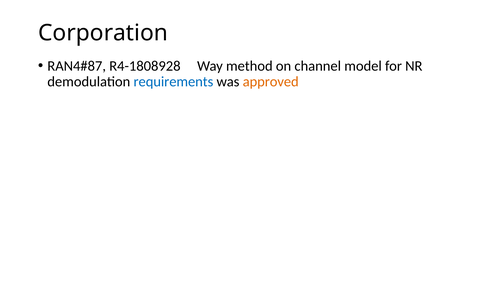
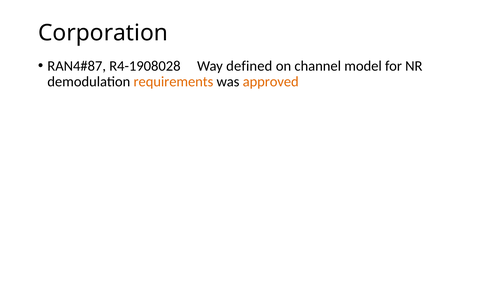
R4-1808928: R4-1808928 -> R4-1908028
method: method -> defined
requirements colour: blue -> orange
